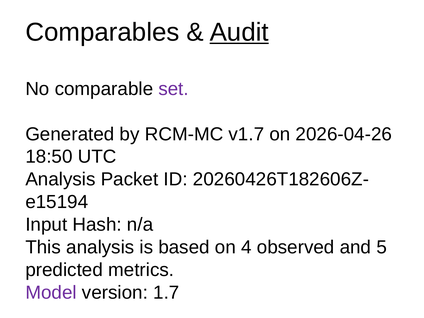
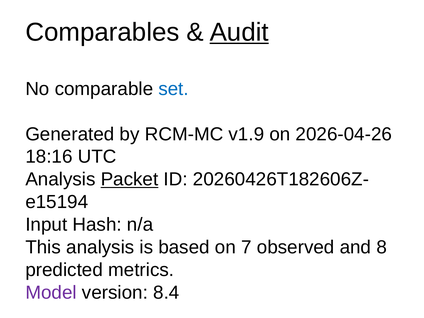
set colour: purple -> blue
v1.7: v1.7 -> v1.9
18:50: 18:50 -> 18:16
Packet underline: none -> present
4: 4 -> 7
5: 5 -> 8
1.7: 1.7 -> 8.4
